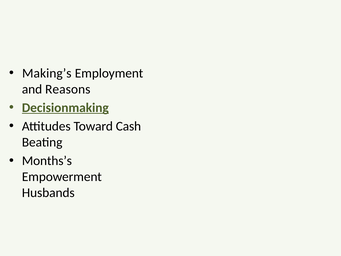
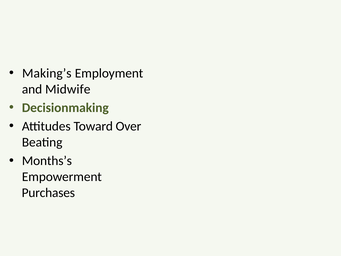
Reasons: Reasons -> Midwife
Decisionmaking underline: present -> none
Cash: Cash -> Over
Husbands: Husbands -> Purchases
